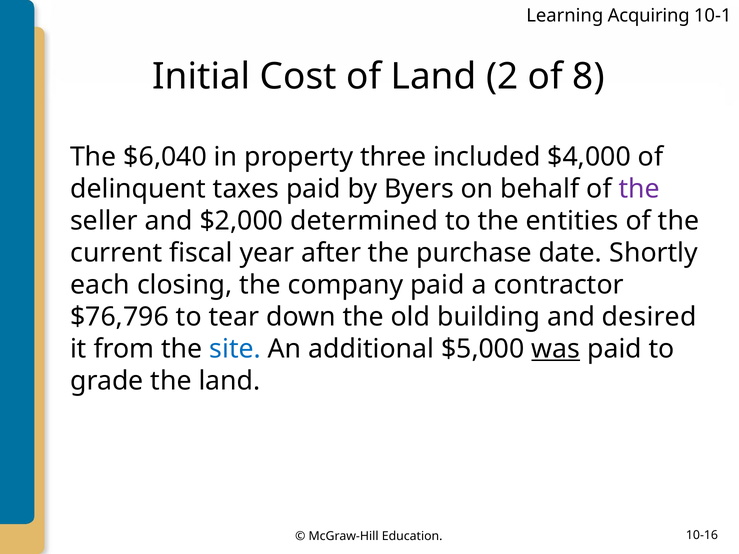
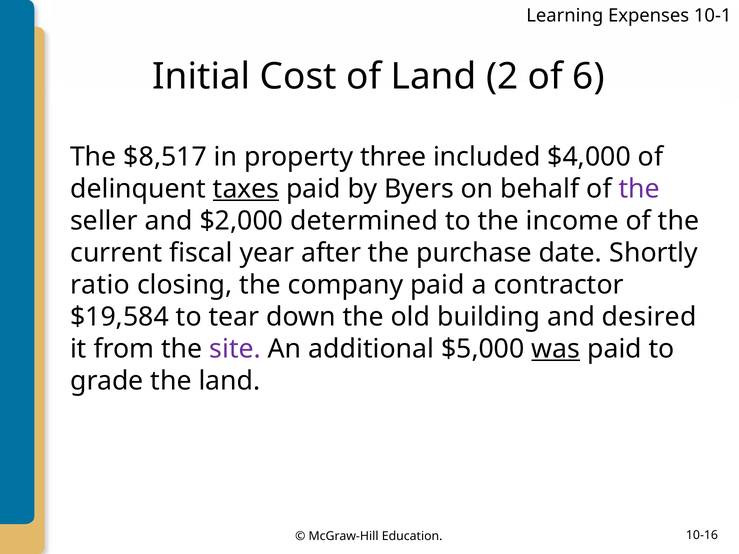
Acquiring: Acquiring -> Expenses
8: 8 -> 6
$6,040: $6,040 -> $8,517
taxes underline: none -> present
entities: entities -> income
each: each -> ratio
$76,796: $76,796 -> $19,584
site colour: blue -> purple
